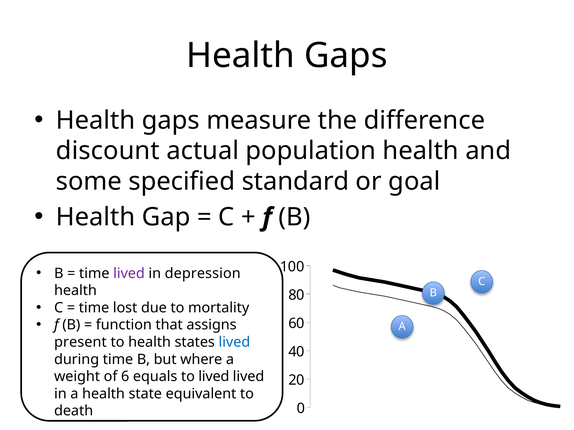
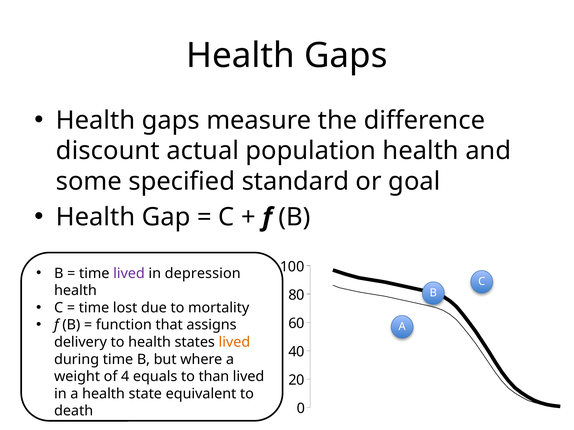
present: present -> delivery
lived at (234, 343) colour: blue -> orange
6: 6 -> 4
to lived: lived -> than
